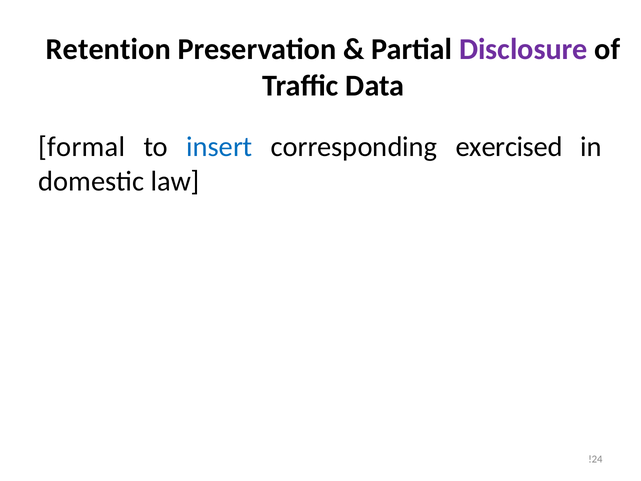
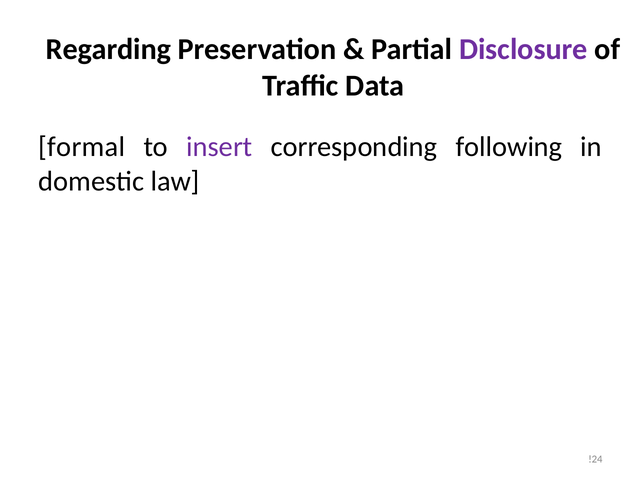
Retention: Retention -> Regarding
insert colour: blue -> purple
exercised: exercised -> following
